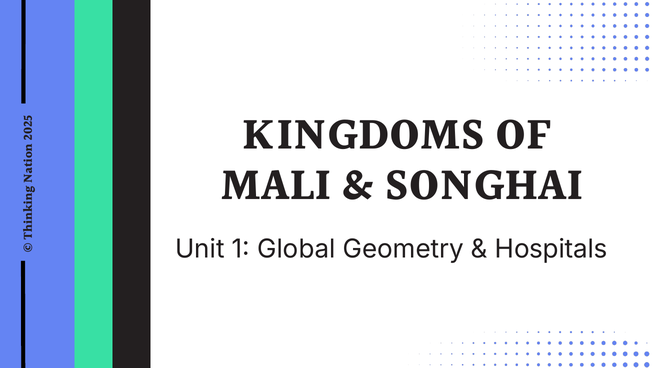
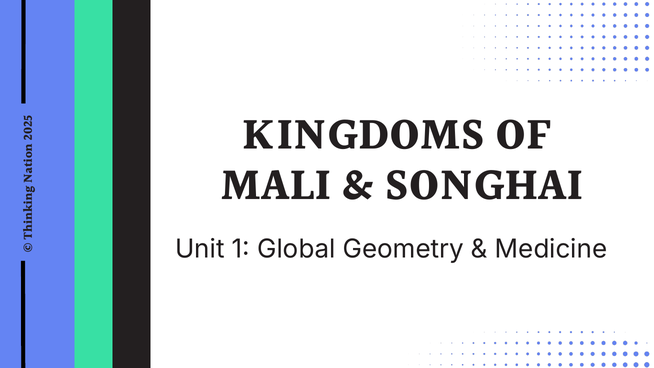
Hospitals: Hospitals -> Medicine
